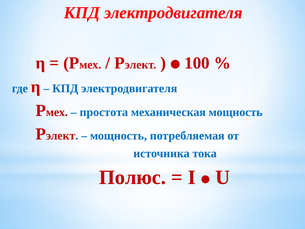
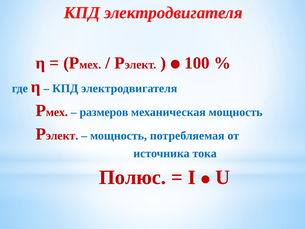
простота: простота -> размеров
